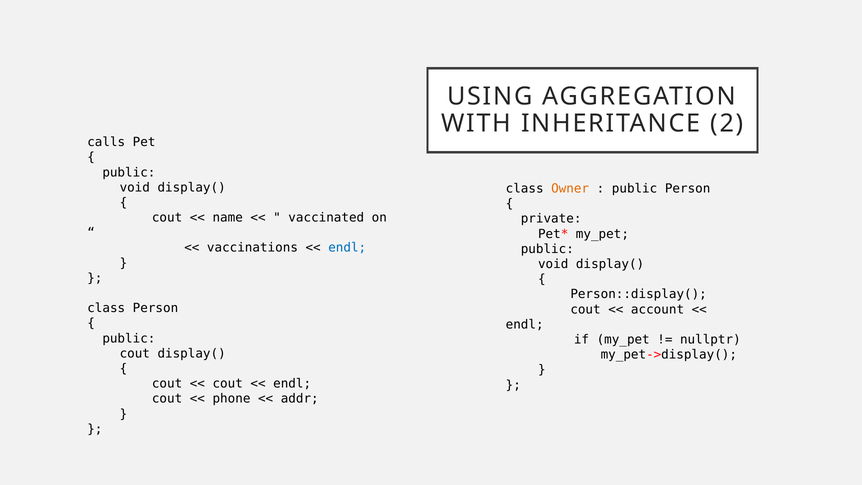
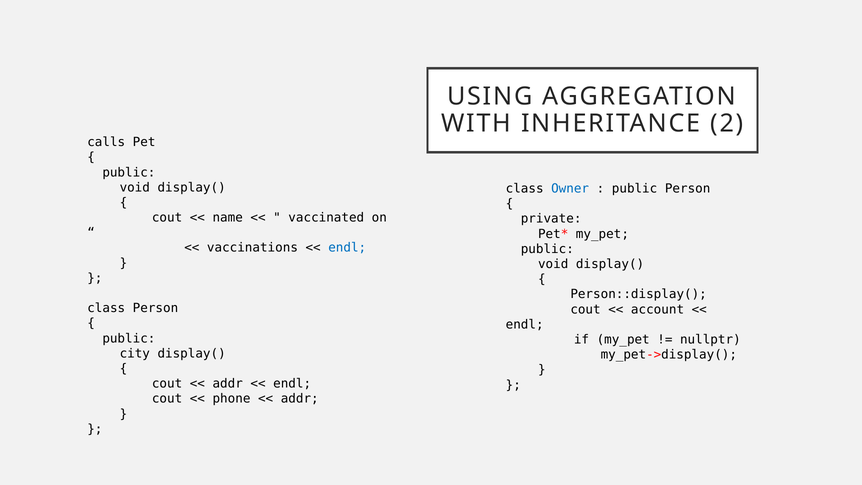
Owner colour: orange -> blue
cout at (135, 353): cout -> city
cout at (228, 384): cout -> addr
